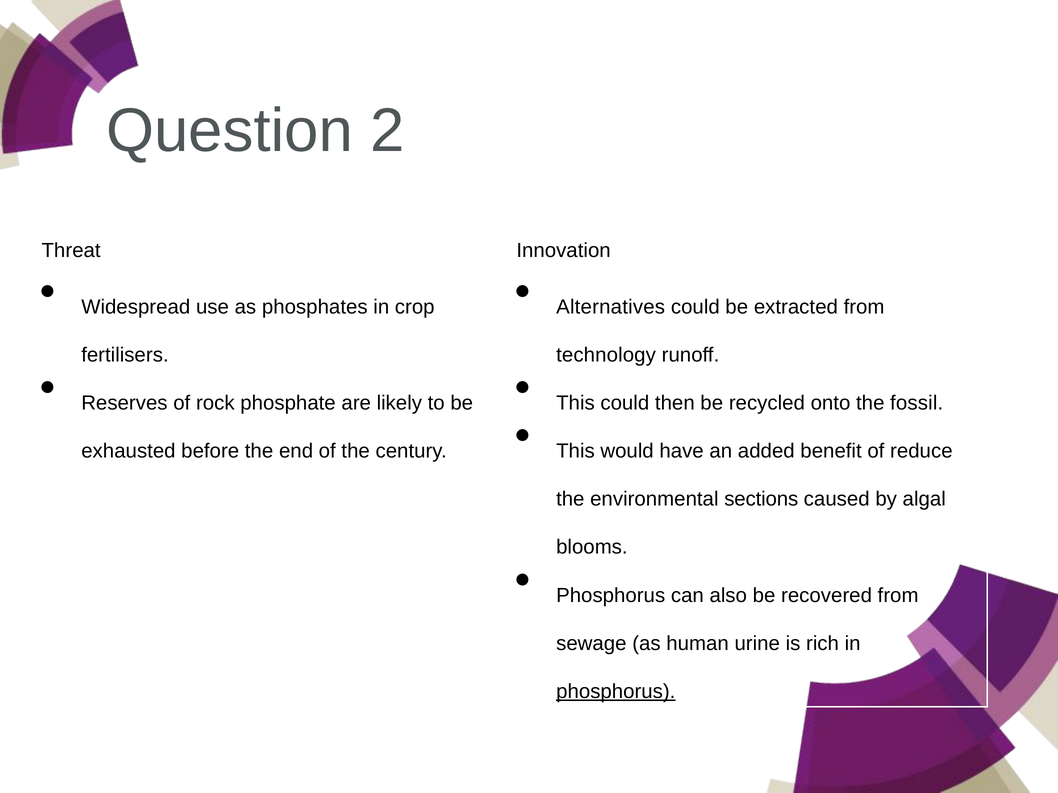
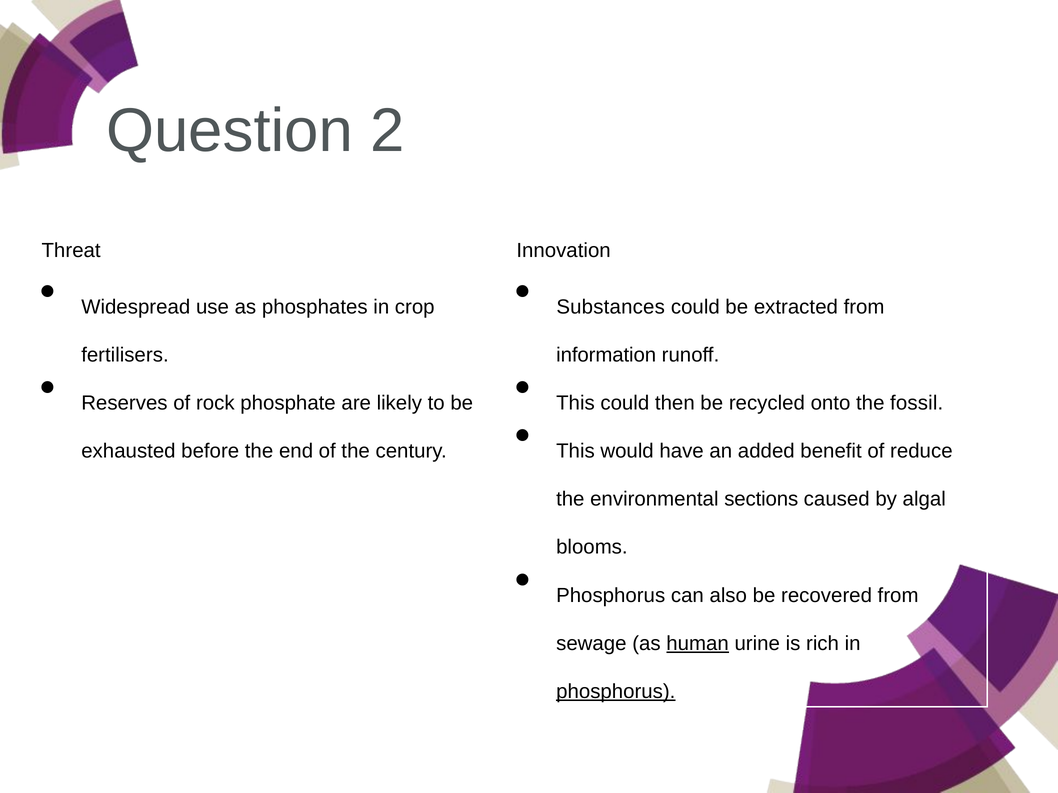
Alternatives: Alternatives -> Substances
technology: technology -> information
human underline: none -> present
